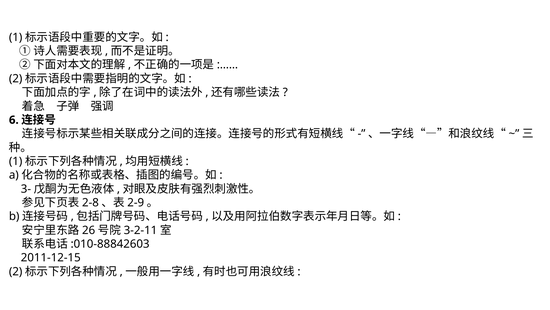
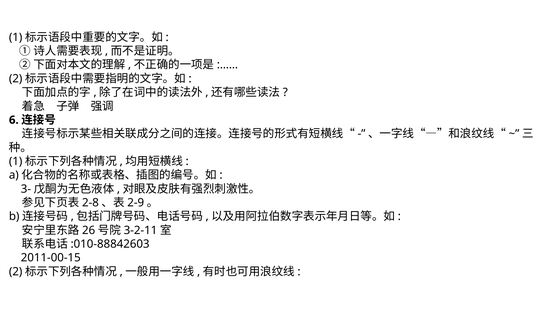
2011-12-15: 2011-12-15 -> 2011-00-15
